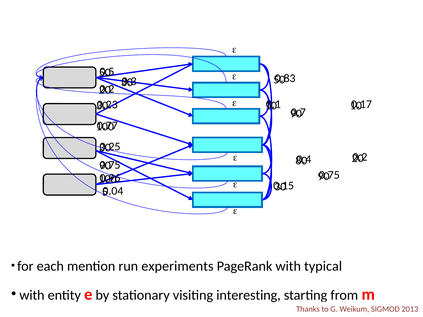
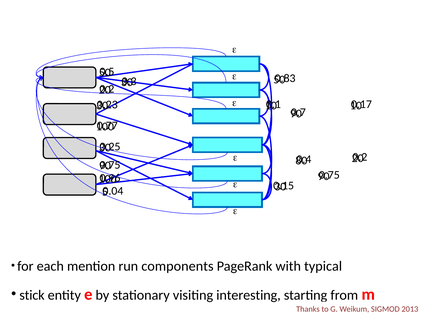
experiments: experiments -> components
with at (32, 295): with -> stick
